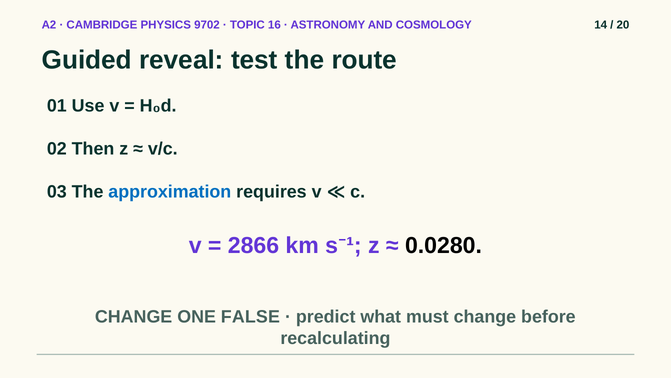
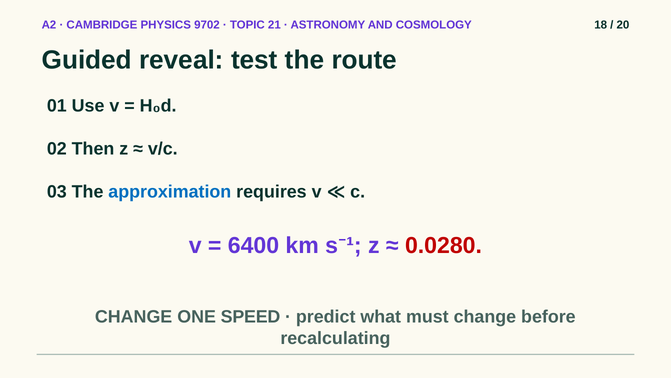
16: 16 -> 21
14: 14 -> 18
2866: 2866 -> 6400
0.0280 colour: black -> red
FALSE: FALSE -> SPEED
